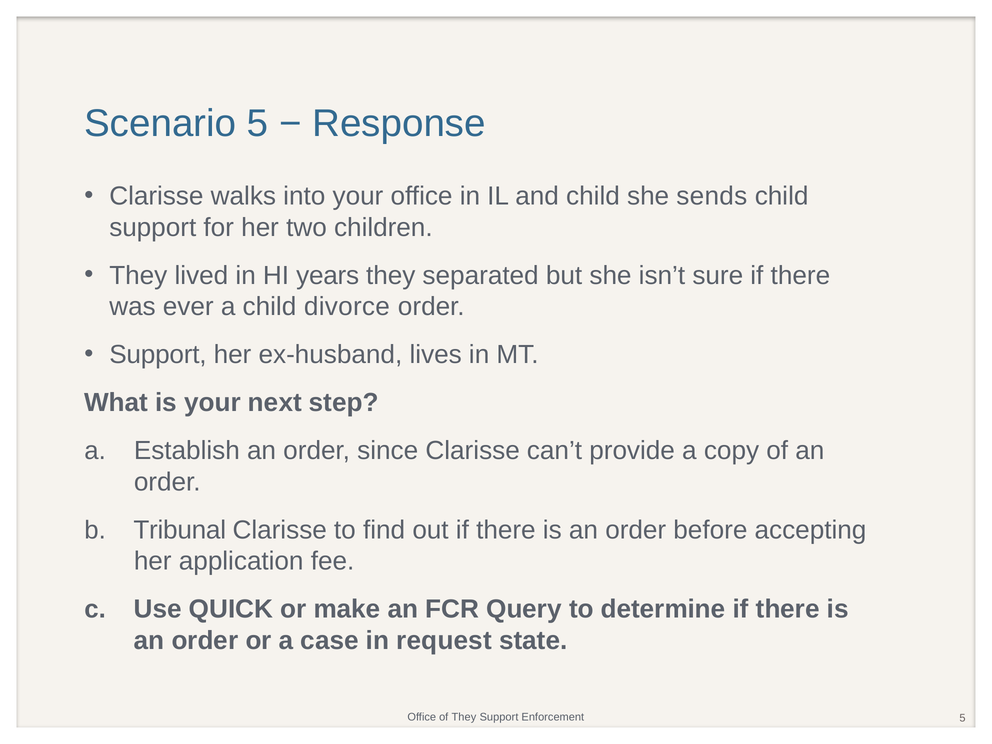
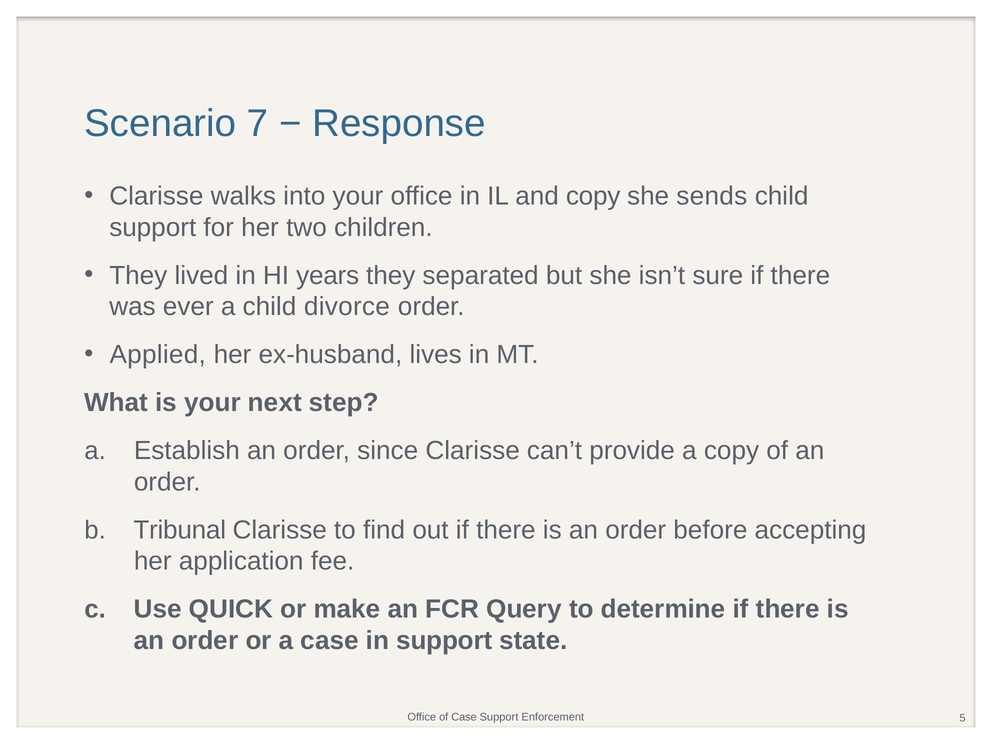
Scenario 5: 5 -> 7
and child: child -> copy
Support at (158, 355): Support -> Applied
in request: request -> support
of They: They -> Case
